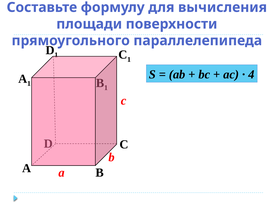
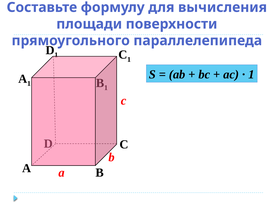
4 at (251, 74): 4 -> 1
